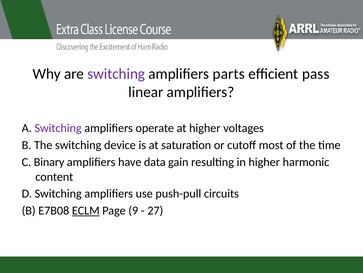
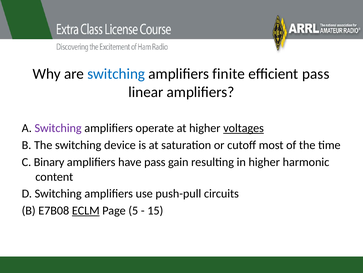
switching at (116, 74) colour: purple -> blue
parts: parts -> finite
voltages underline: none -> present
have data: data -> pass
9: 9 -> 5
27: 27 -> 15
